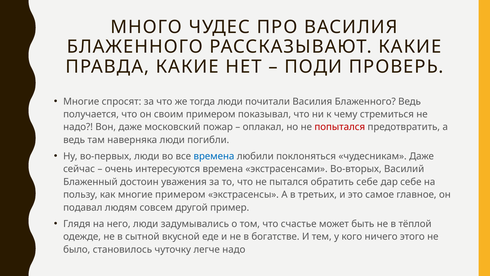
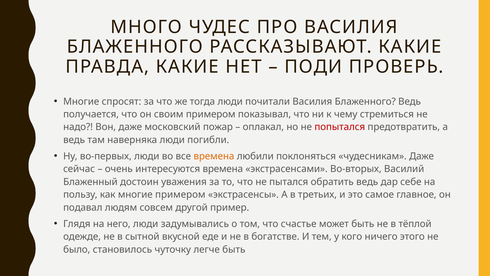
времена at (214, 156) colour: blue -> orange
обратить себе: себе -> ведь
легче надо: надо -> быть
